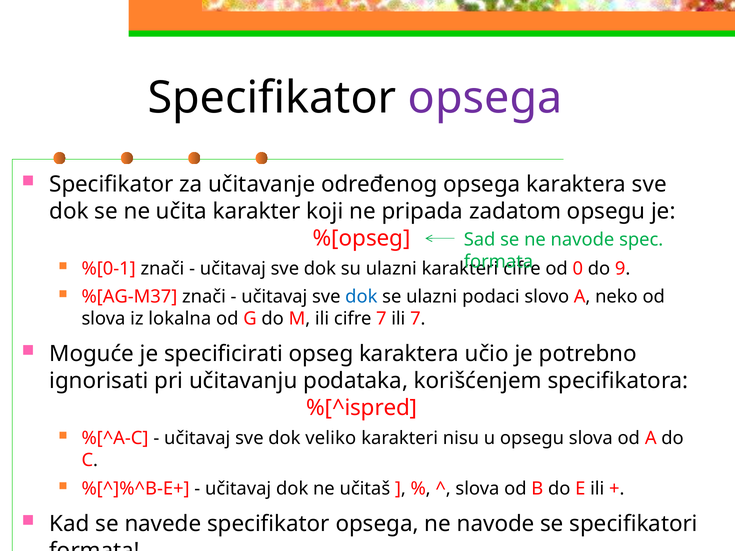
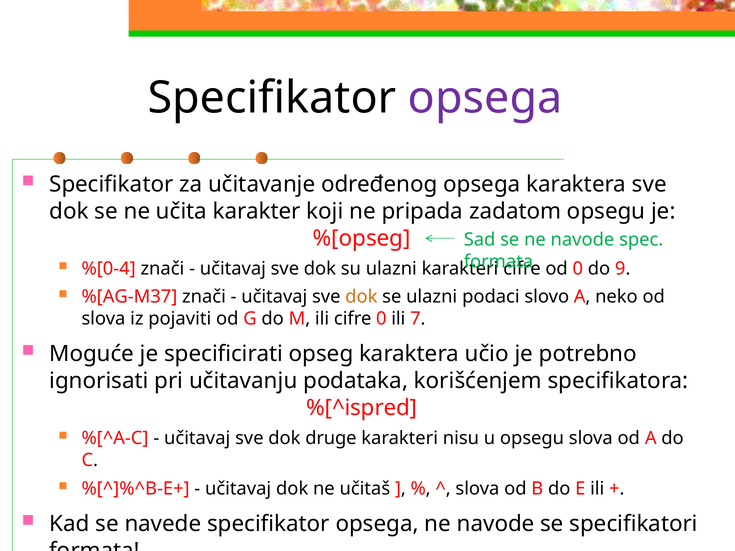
%[0-1: %[0-1 -> %[0-4
dok at (361, 297) colour: blue -> orange
lokalna: lokalna -> pojaviti
cifre 7: 7 -> 0
veliko: veliko -> druge
